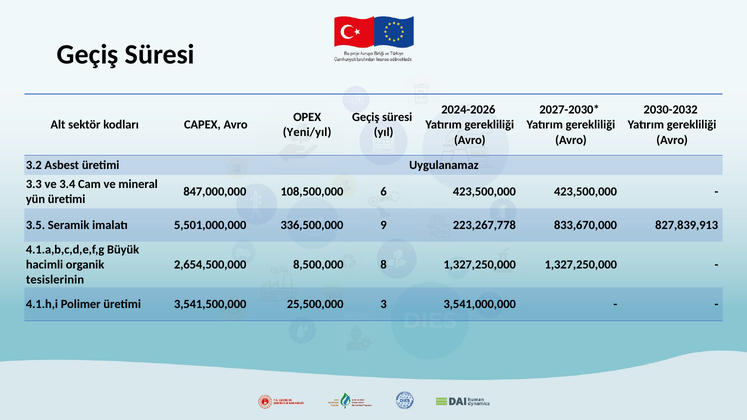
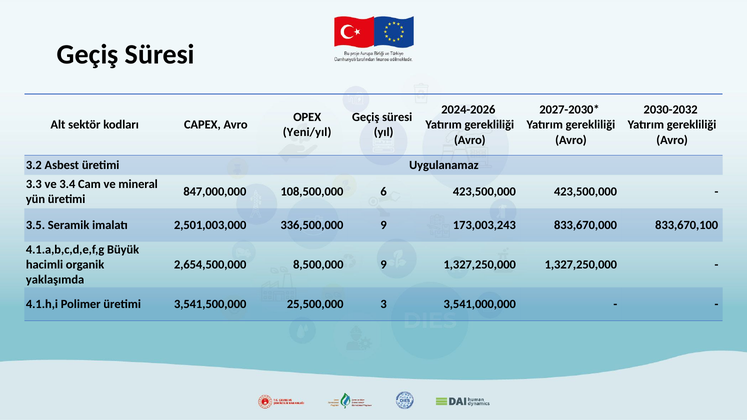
5,501,000,000: 5,501,000,000 -> 2,501,003,000
223,267,778: 223,267,778 -> 173,003,243
827,839,913: 827,839,913 -> 833,670,100
8,500,000 8: 8 -> 9
tesislerinin: tesislerinin -> yaklaşımda
